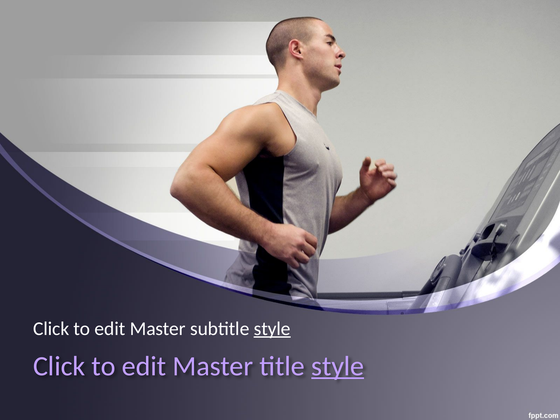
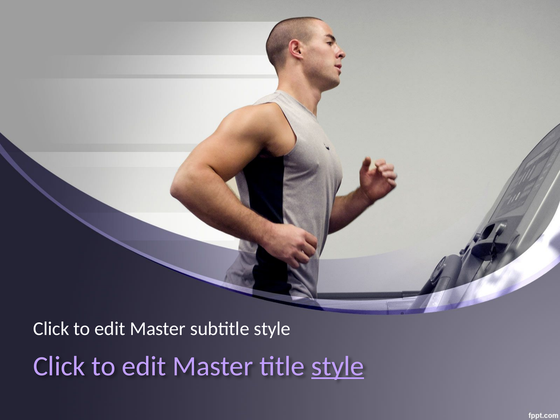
style at (272, 329) underline: present -> none
